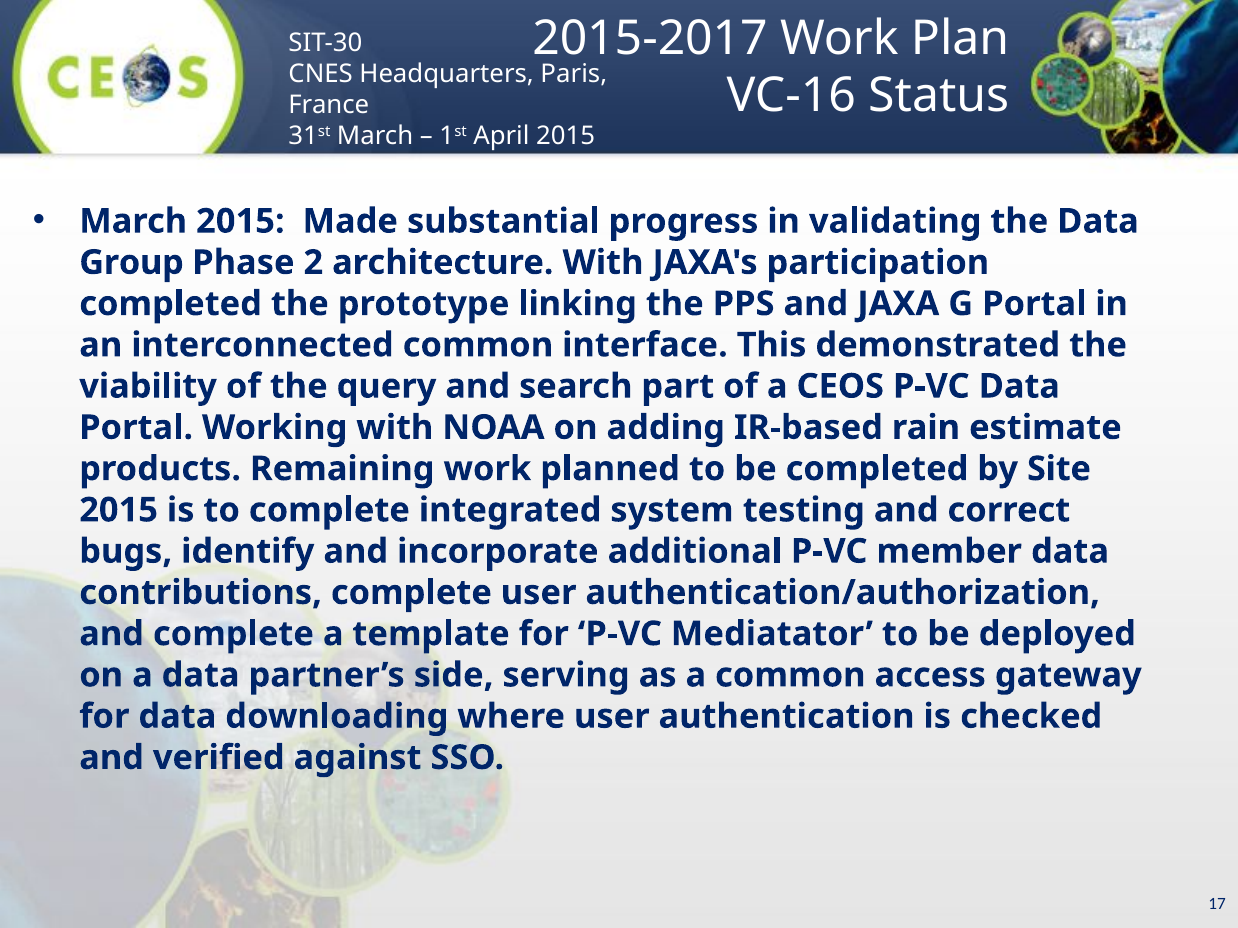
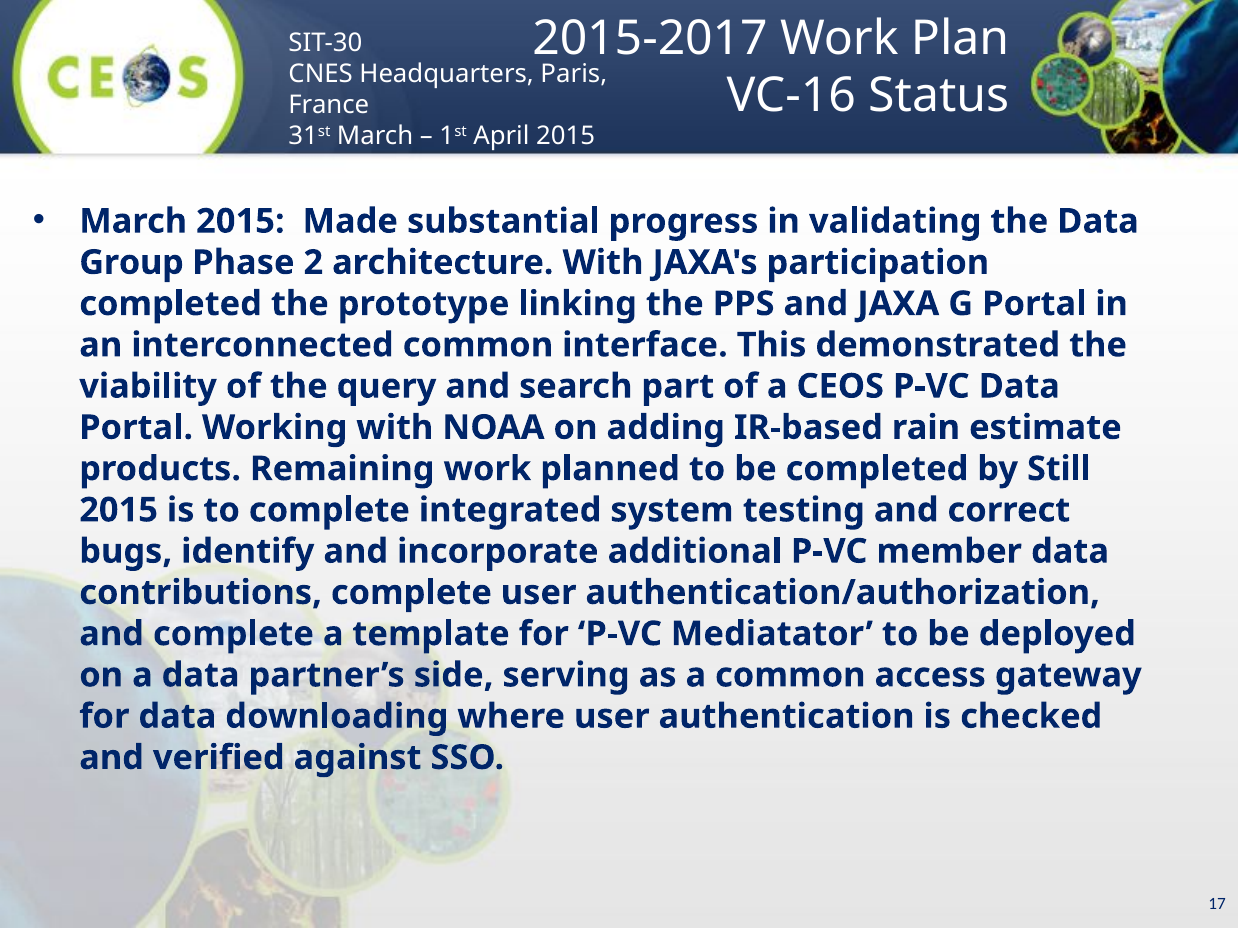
Site: Site -> Still
